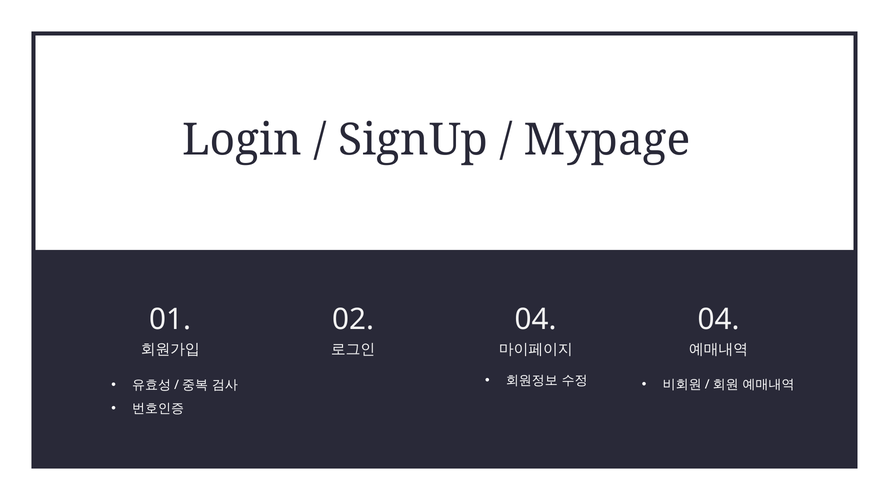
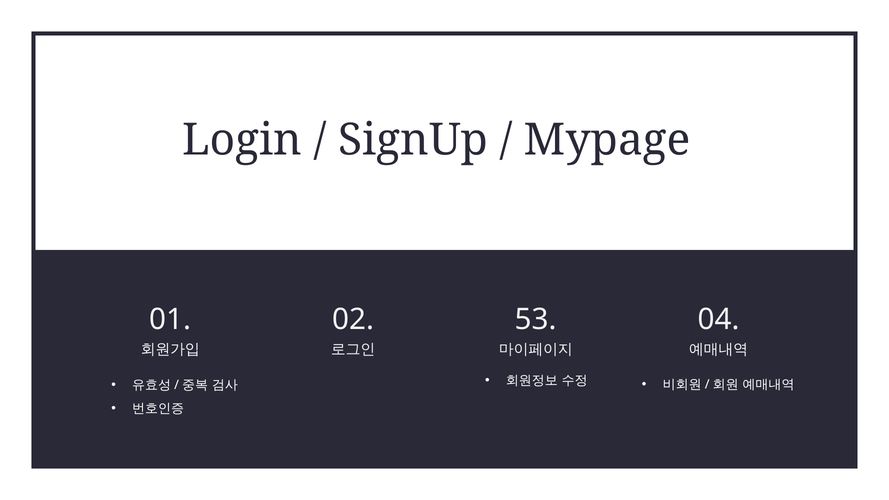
02 04: 04 -> 53
